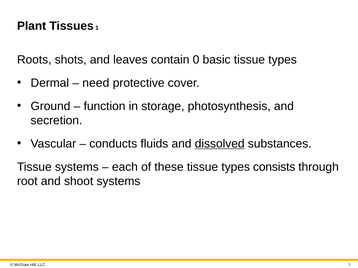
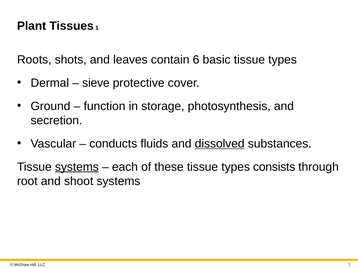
0: 0 -> 6
need: need -> sieve
systems at (77, 167) underline: none -> present
